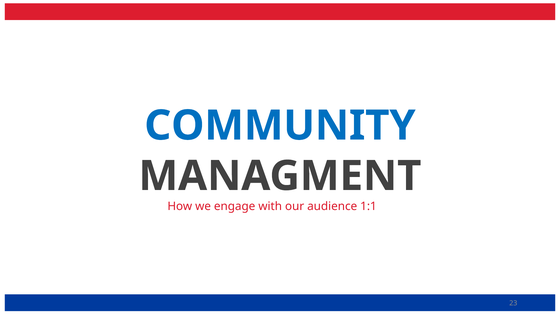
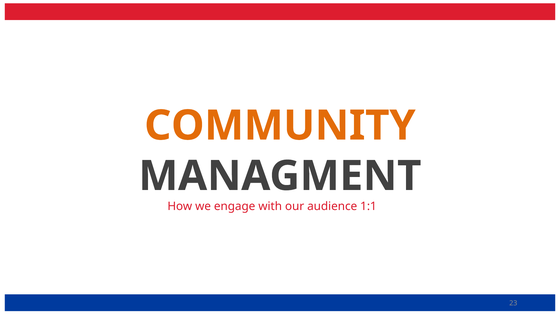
COMMUNITY colour: blue -> orange
